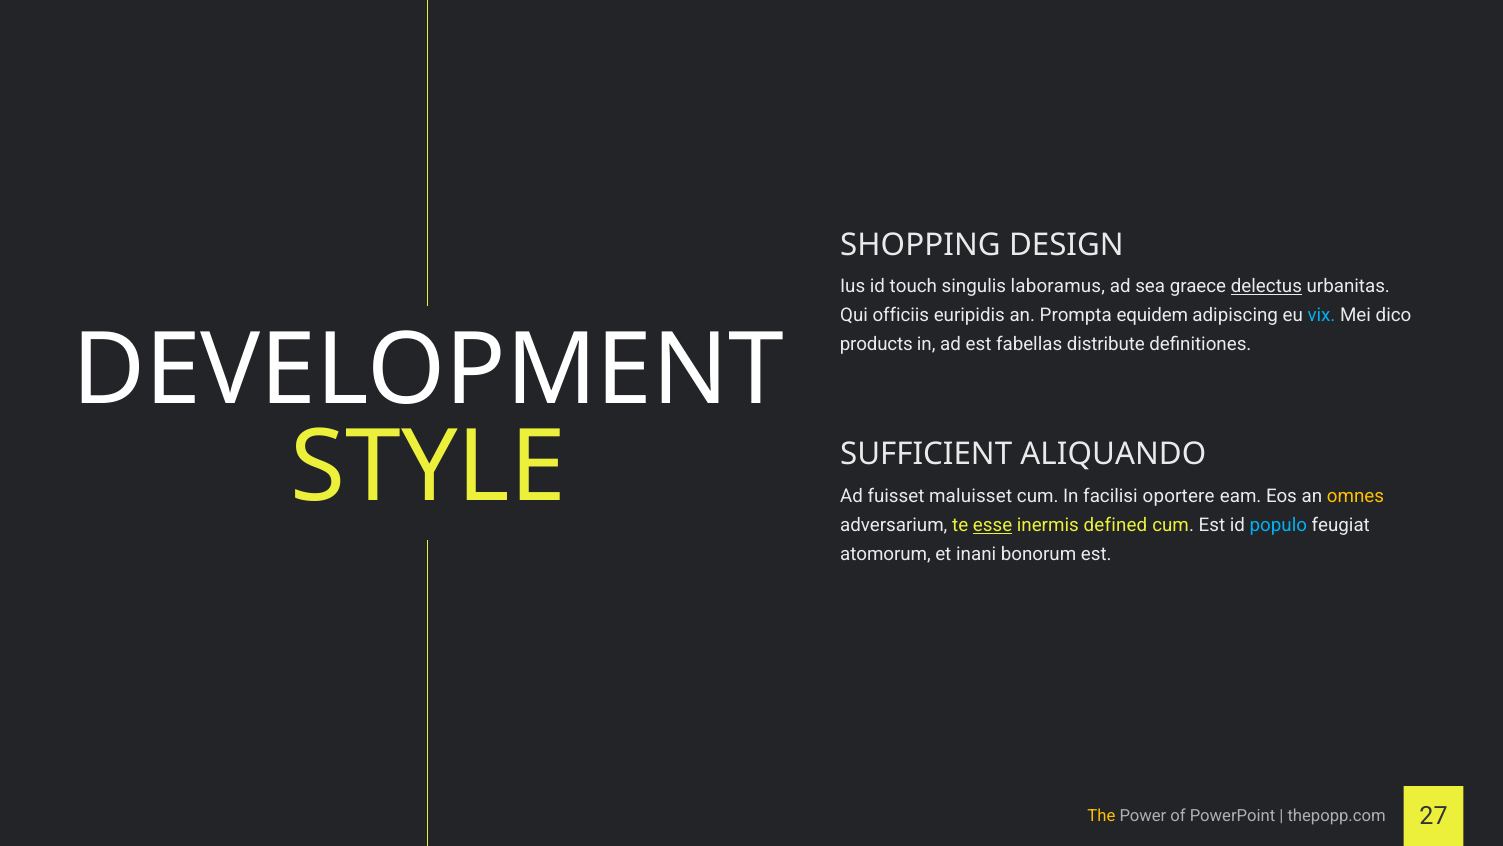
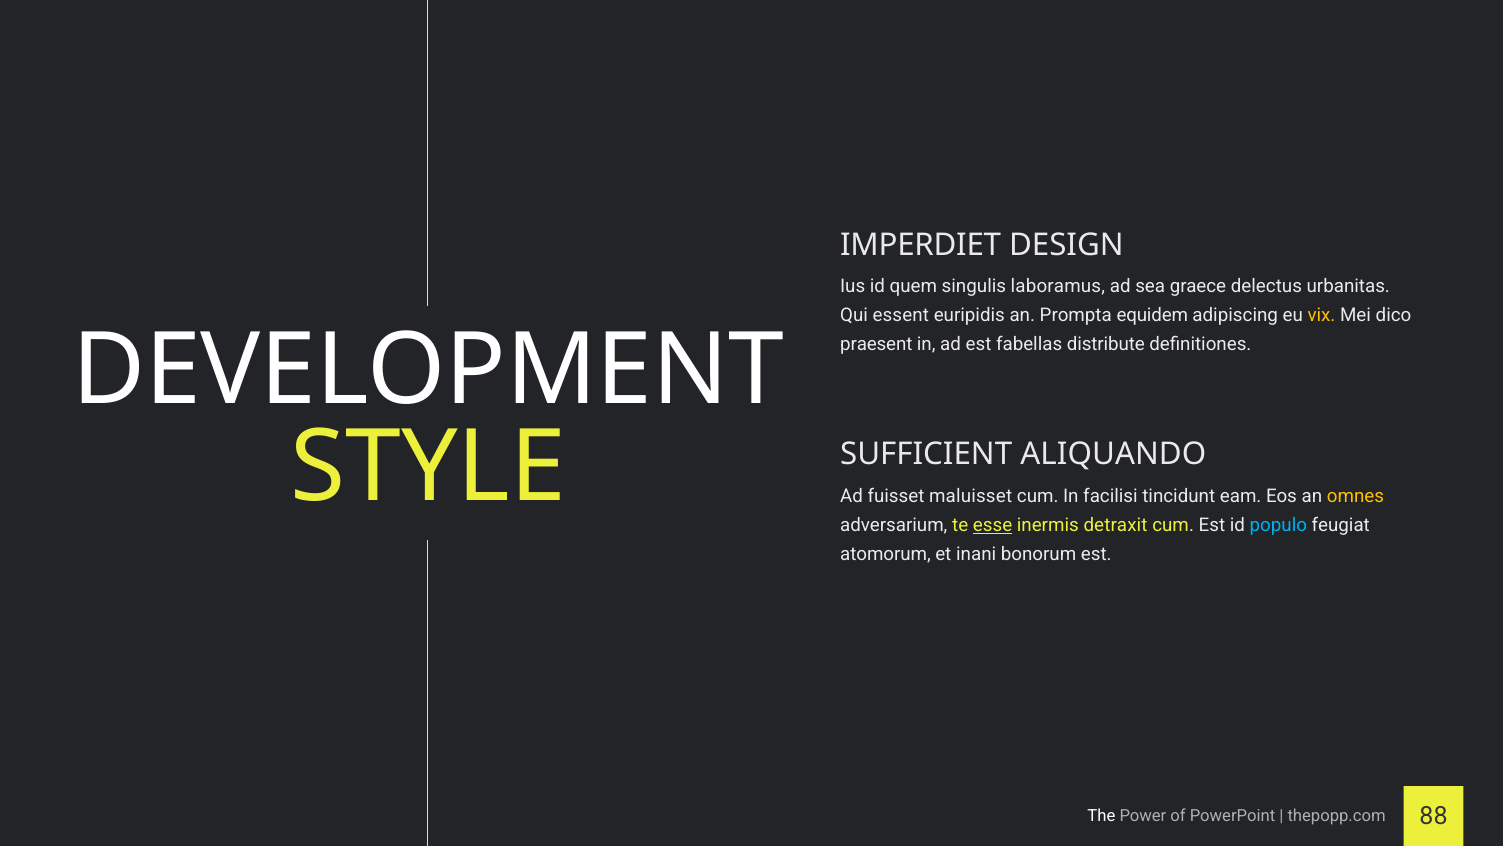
SHOPPING: SHOPPING -> IMPERDIET
touch: touch -> quem
delectus underline: present -> none
officiis: officiis -> essent
vix colour: light blue -> yellow
products: products -> praesent
oportere: oportere -> tincidunt
defined: defined -> detraxit
The colour: yellow -> white
27: 27 -> 88
